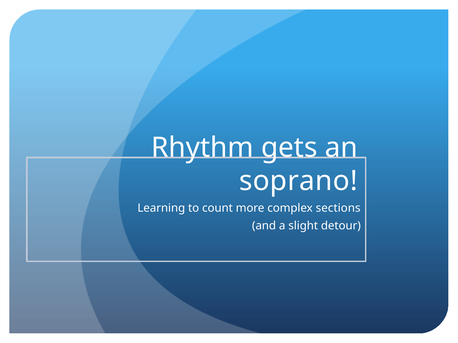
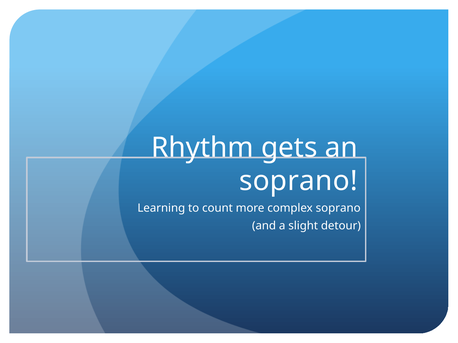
complex sections: sections -> soprano
